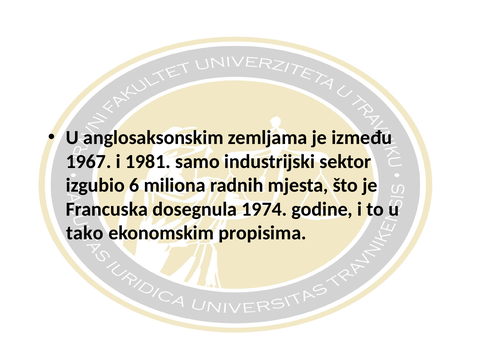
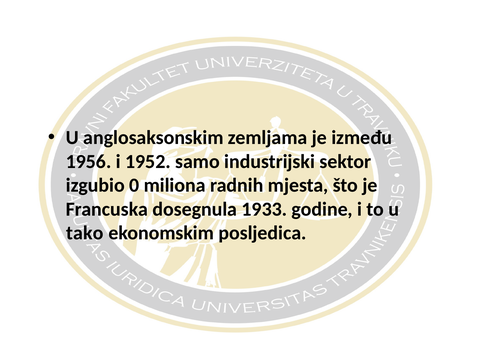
1967: 1967 -> 1956
1981: 1981 -> 1952
6: 6 -> 0
1974: 1974 -> 1933
propisima: propisima -> posljedica
